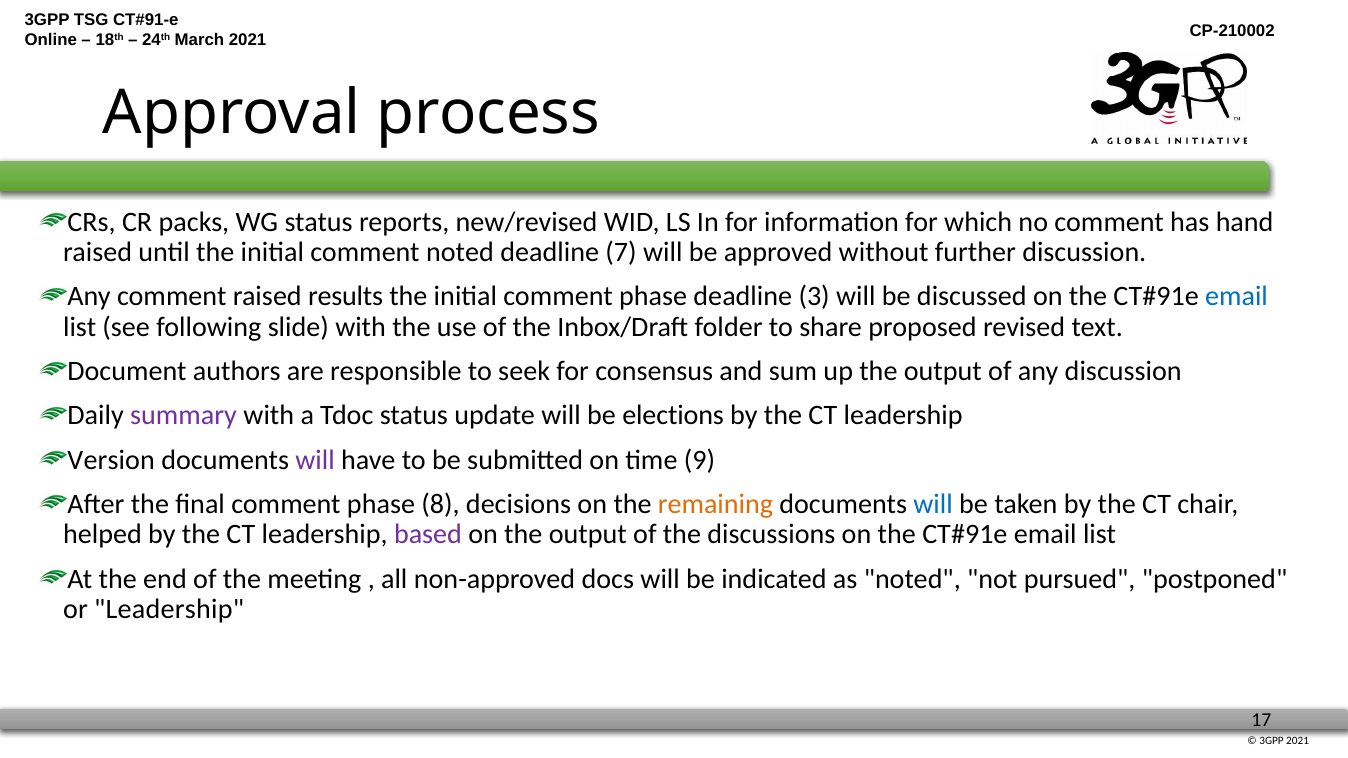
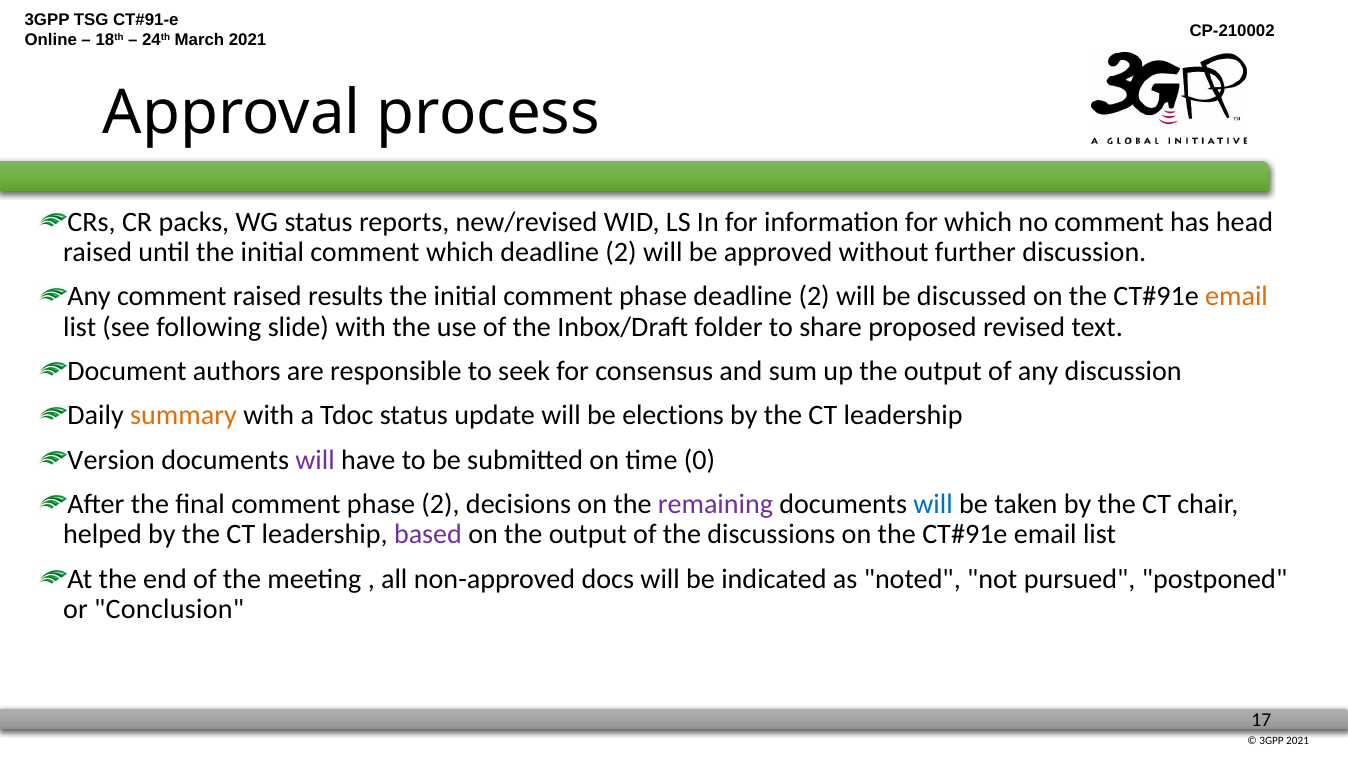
hand: hand -> head
comment noted: noted -> which
7 at (621, 252): 7 -> 2
phase deadline 3: 3 -> 2
email at (1236, 297) colour: blue -> orange
summary colour: purple -> orange
9: 9 -> 0
phase 8: 8 -> 2
remaining colour: orange -> purple
or Leadership: Leadership -> Conclusion
